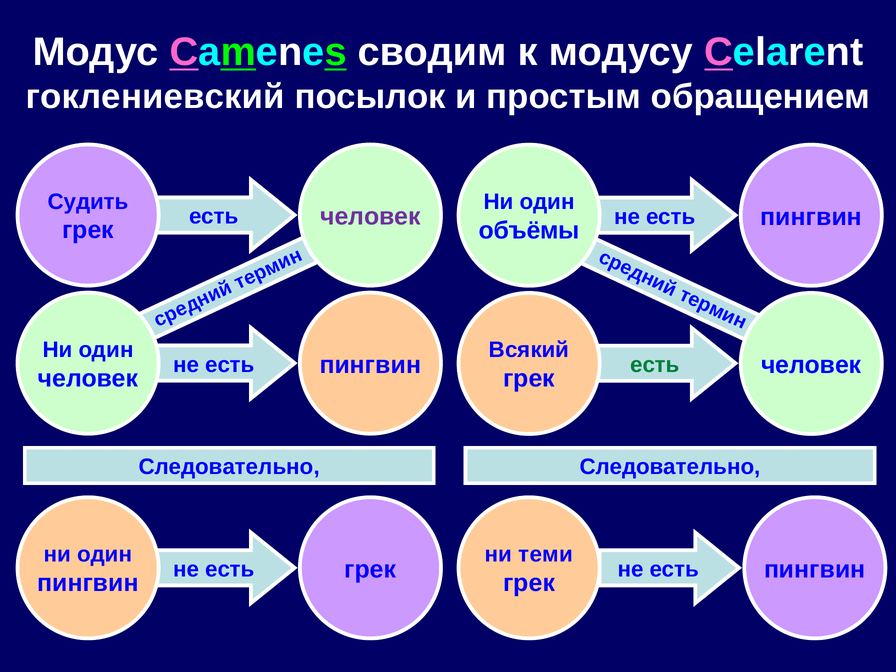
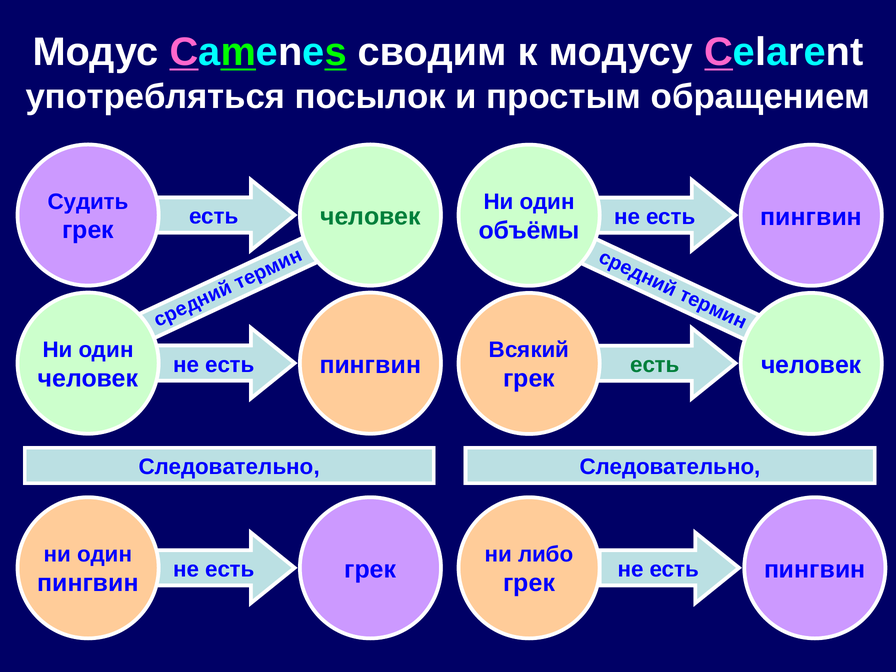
гоклениевский: гоклениевский -> употребляться
человек at (370, 217) colour: purple -> green
теми: теми -> либо
